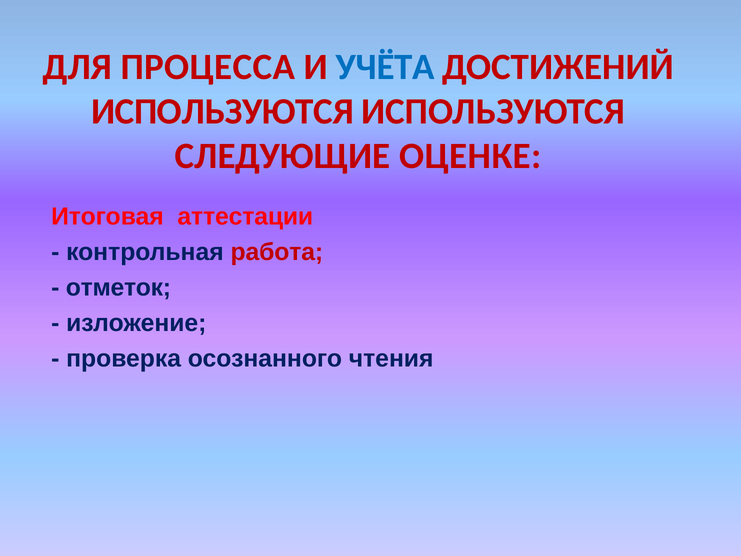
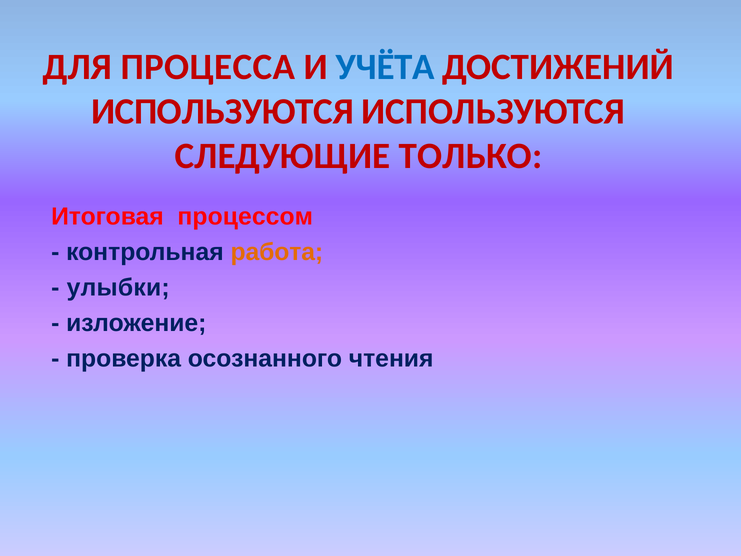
ОЦЕНКЕ: ОЦЕНКЕ -> ТОЛЬКО
аттестации: аттестации -> процессом
работа colour: red -> orange
отметок: отметок -> улыбки
